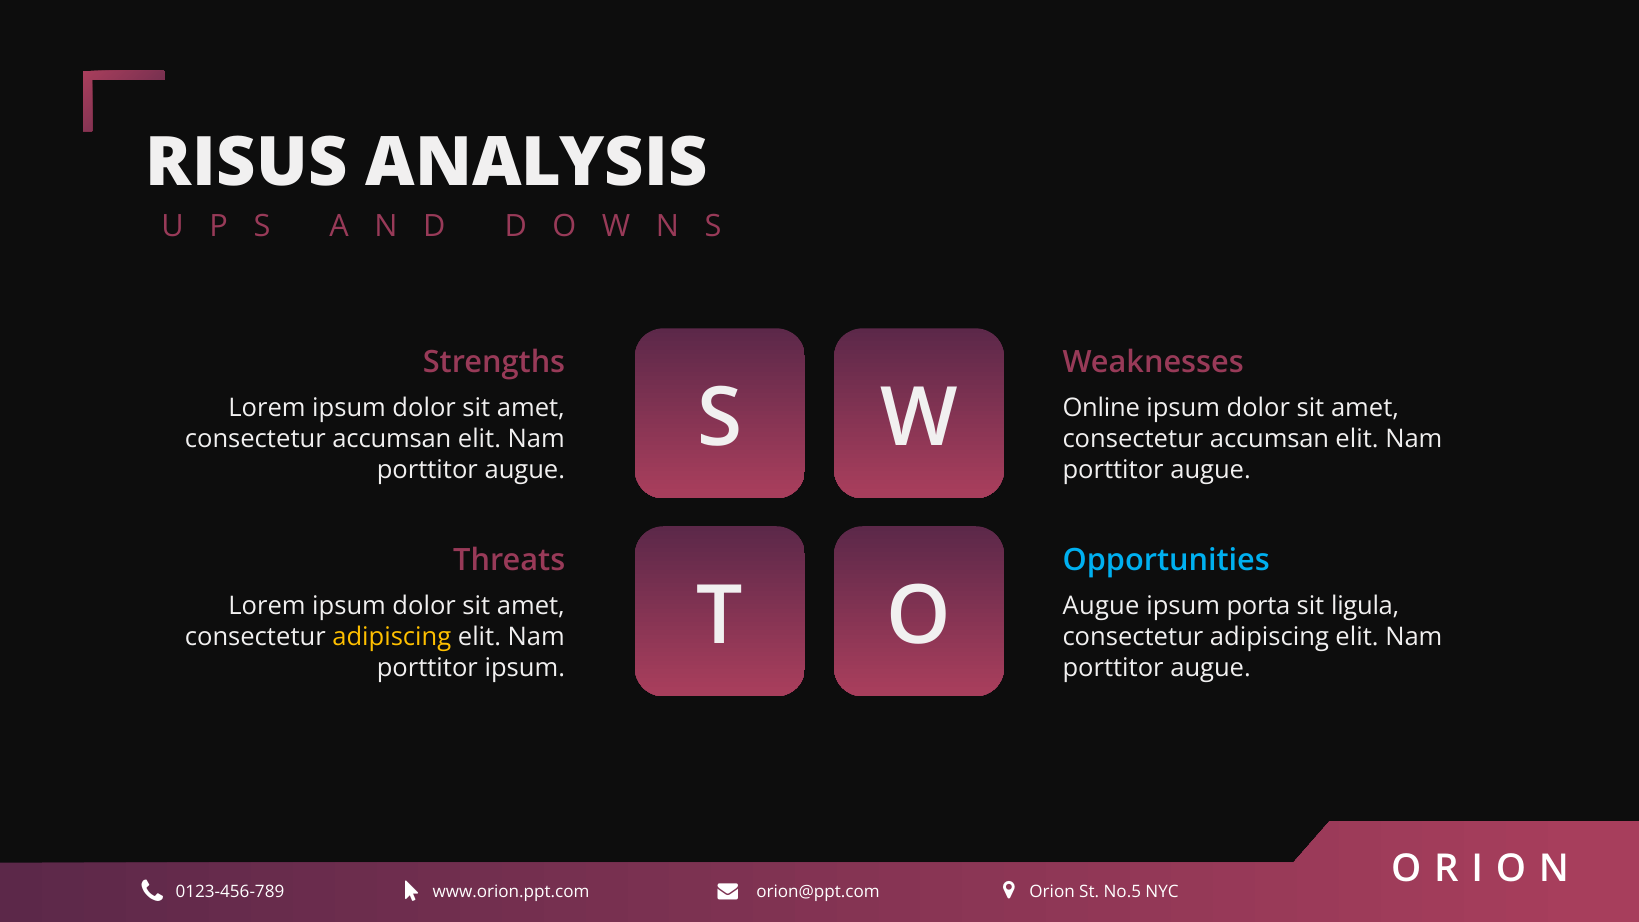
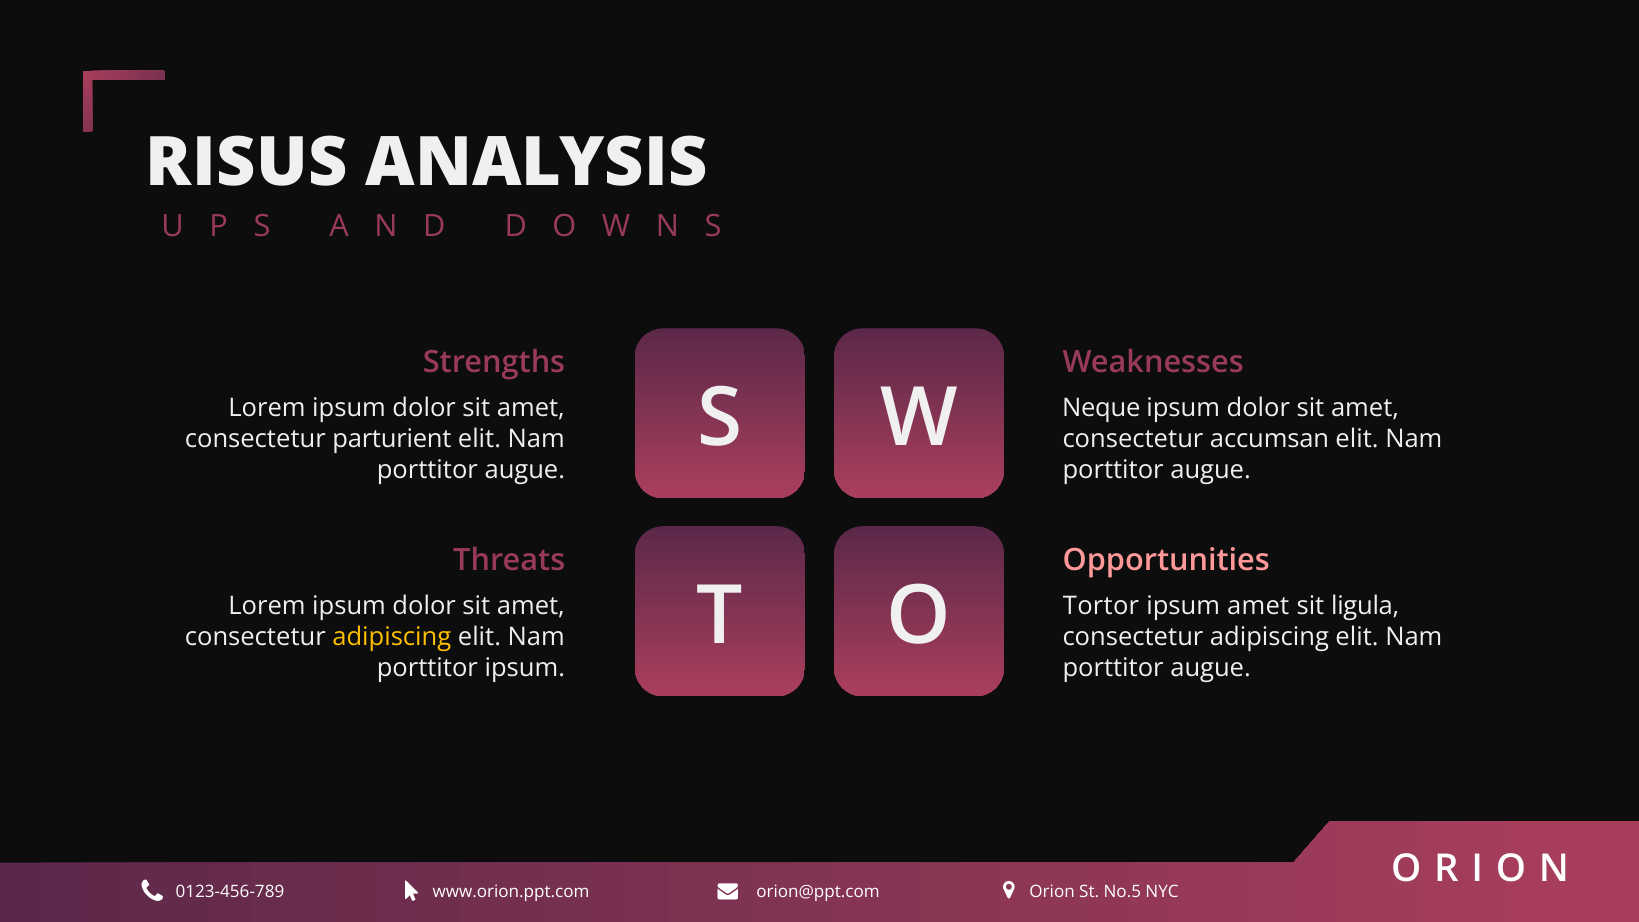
Online: Online -> Neque
accumsan at (392, 439): accumsan -> parturient
Opportunities colour: light blue -> pink
Augue at (1101, 606): Augue -> Tortor
ipsum porta: porta -> amet
